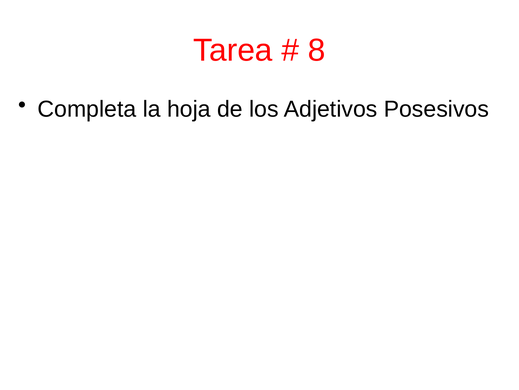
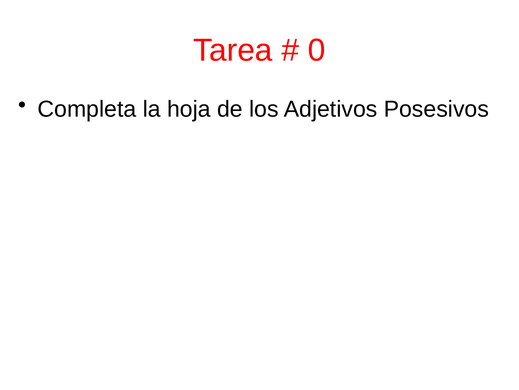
8: 8 -> 0
